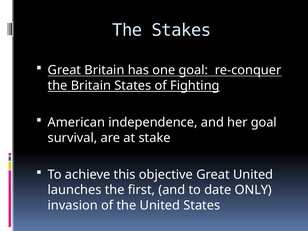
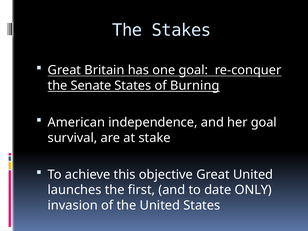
the Britain: Britain -> Senate
Fighting: Fighting -> Burning
